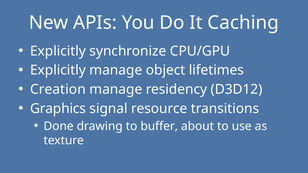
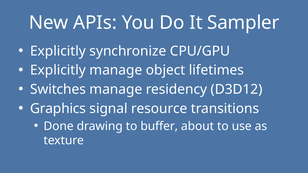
Caching: Caching -> Sampler
Creation: Creation -> Switches
